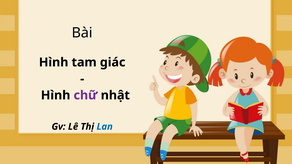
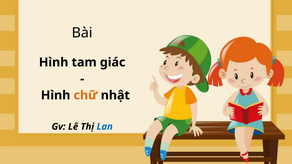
chữ colour: purple -> orange
